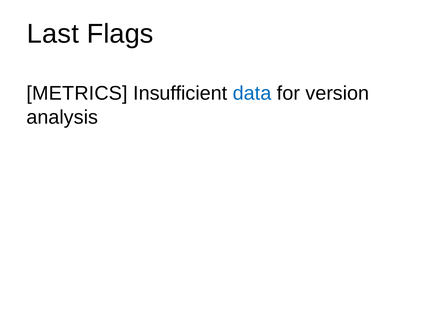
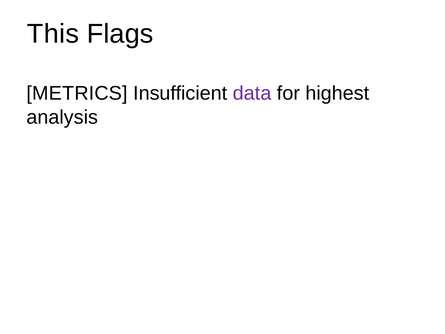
Last: Last -> This
data colour: blue -> purple
version: version -> highest
